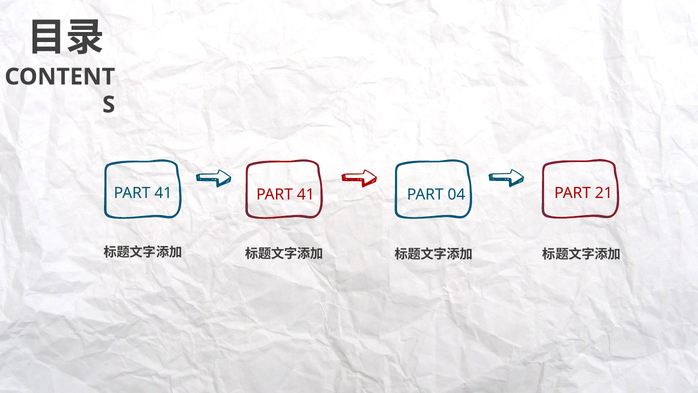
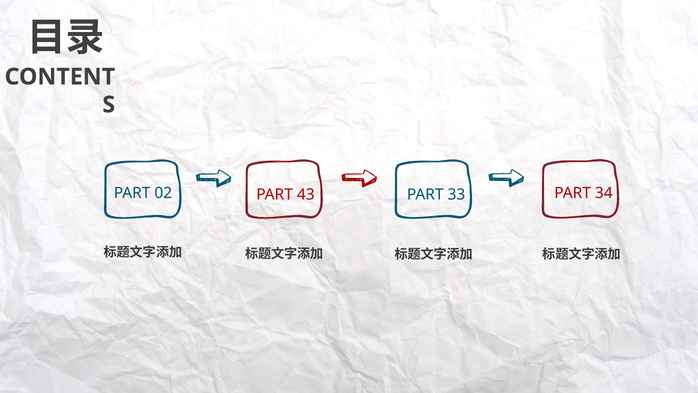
41 at (163, 193): 41 -> 02
41 at (306, 195): 41 -> 43
04: 04 -> 33
21: 21 -> 34
